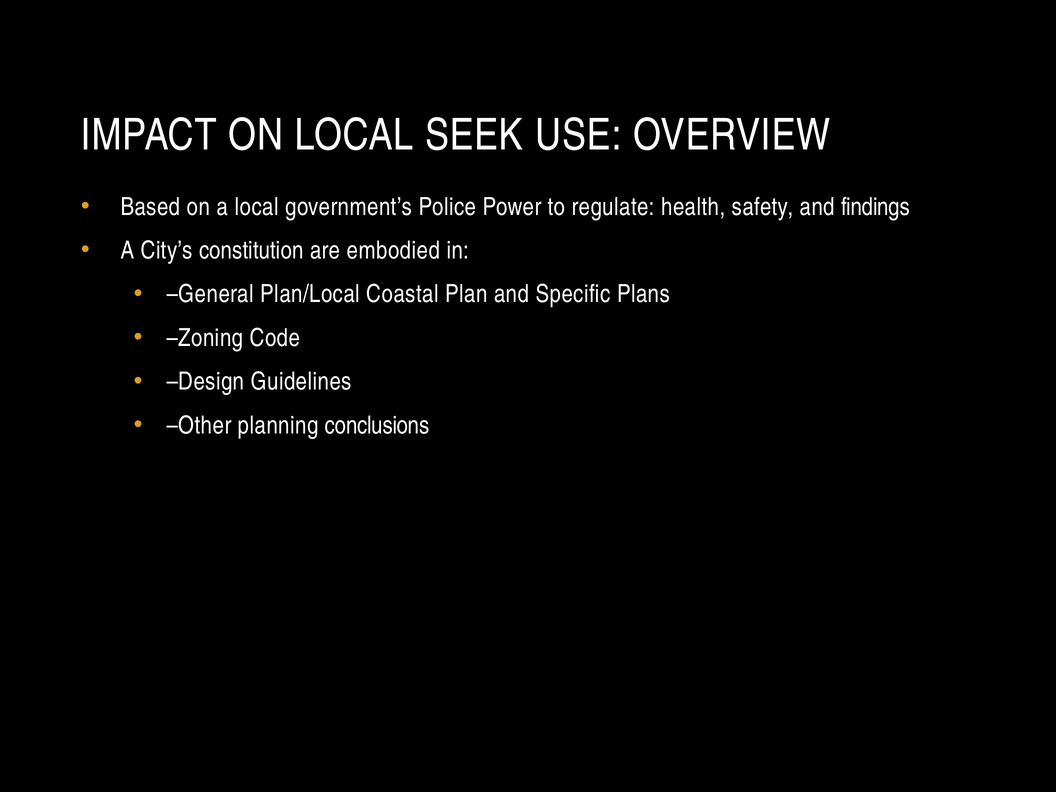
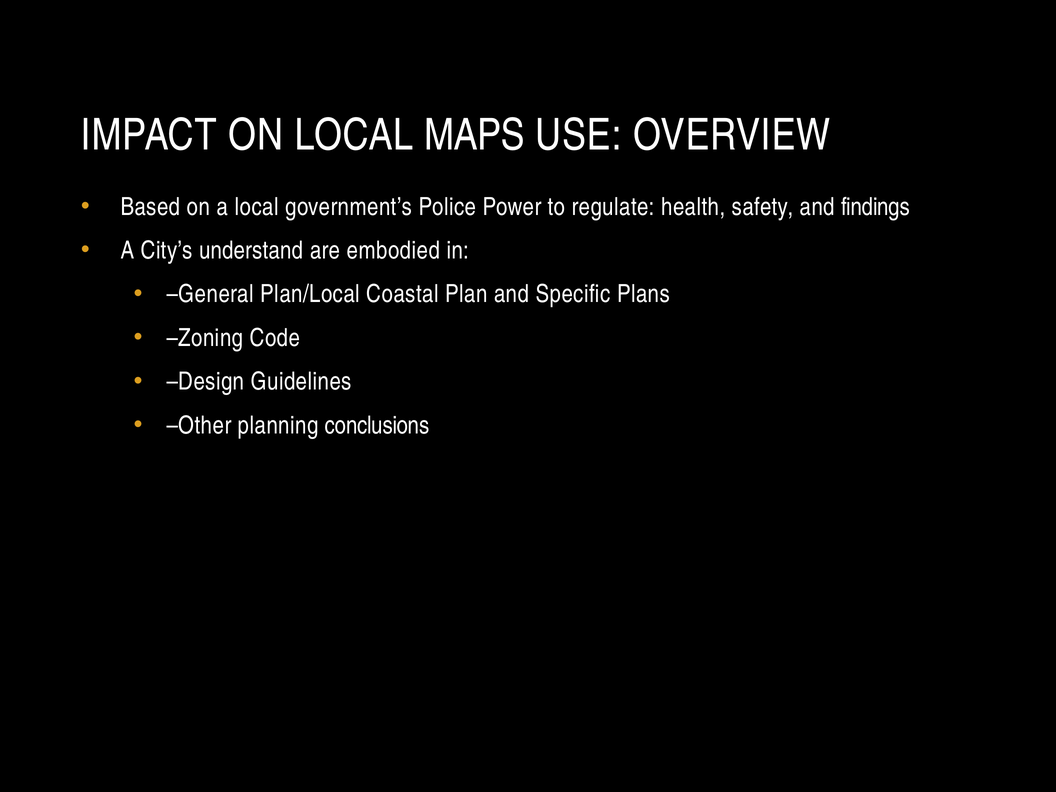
SEEK: SEEK -> MAPS
constitution: constitution -> understand
